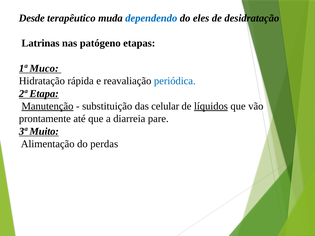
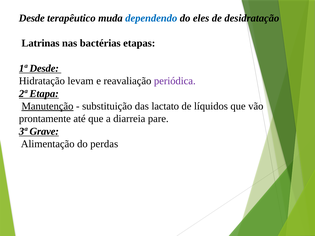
patógeno: patógeno -> bactérias
1ª Muco: Muco -> Desde
rápida: rápida -> levam
periódica colour: blue -> purple
celular: celular -> lactato
líquidos underline: present -> none
Muito: Muito -> Grave
